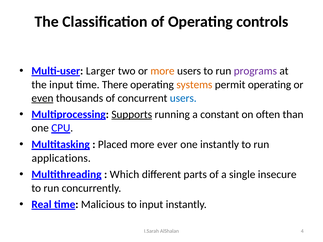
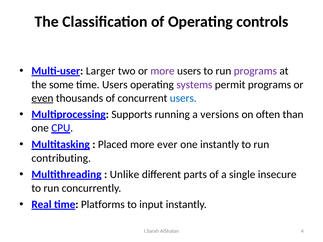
more at (162, 71) colour: orange -> purple
the input: input -> some
time There: There -> Users
systems colour: orange -> purple
permit operating: operating -> programs
Supports underline: present -> none
constant: constant -> versions
applications: applications -> contributing
Which: Which -> Unlike
Malicious: Malicious -> Platforms
